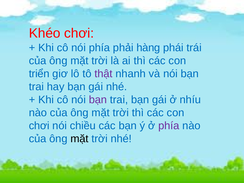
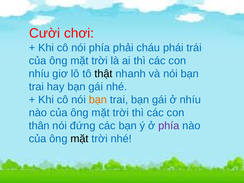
Khéo: Khéo -> Cười
hàng: hàng -> cháu
triển at (39, 74): triển -> nhíu
thật colour: purple -> black
bạn at (98, 100) colour: purple -> orange
chơi at (39, 126): chơi -> thân
chiều: chiều -> đứng
